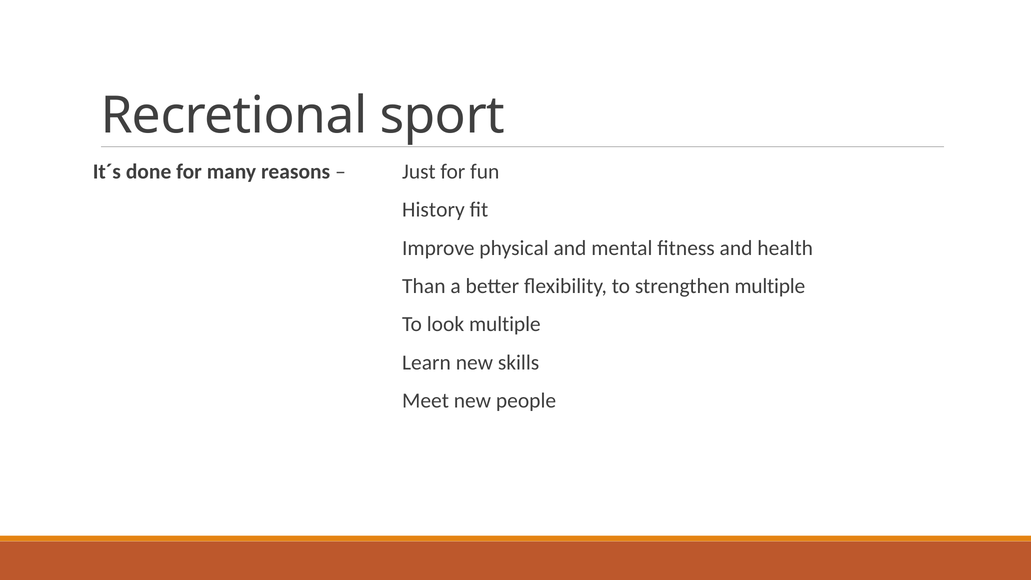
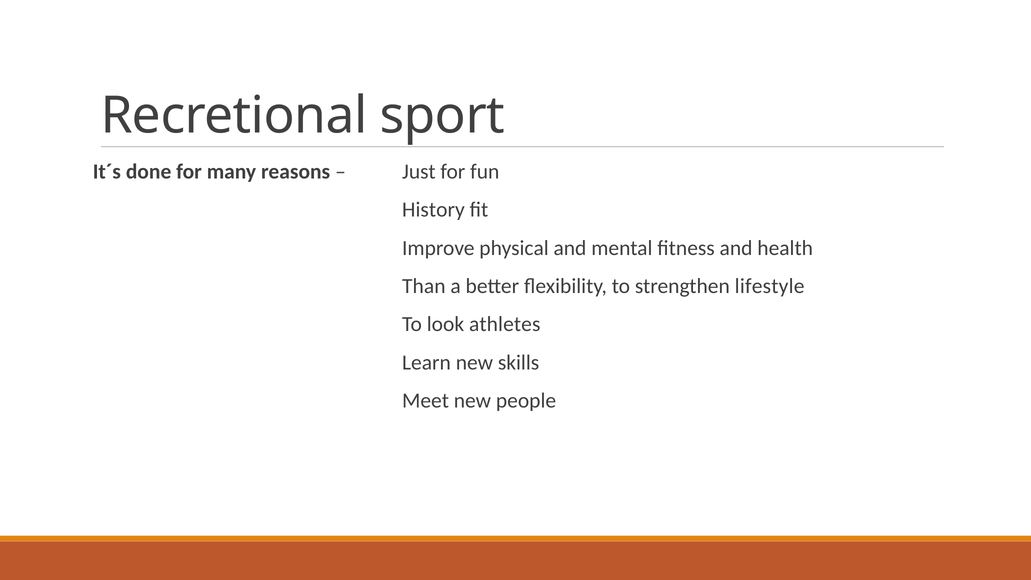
strengthen multiple: multiple -> lifestyle
look multiple: multiple -> athletes
